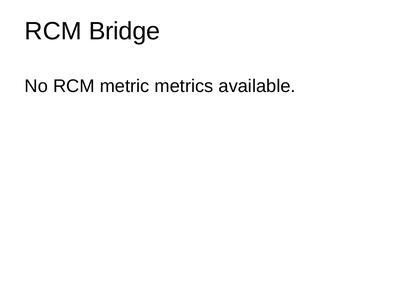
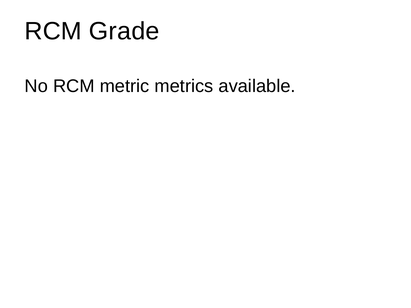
Bridge: Bridge -> Grade
